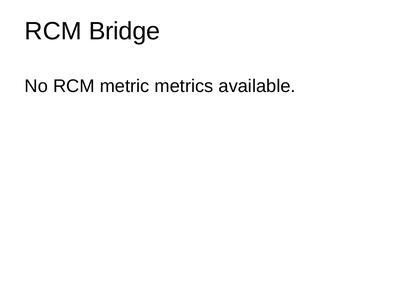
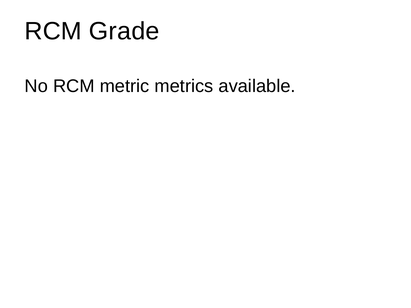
Bridge: Bridge -> Grade
